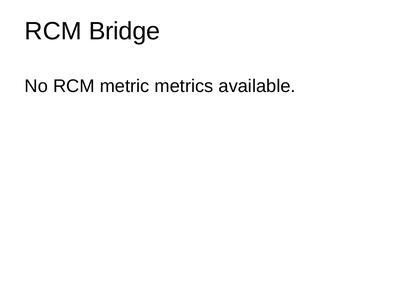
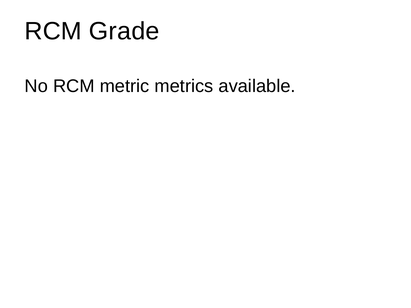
Bridge: Bridge -> Grade
